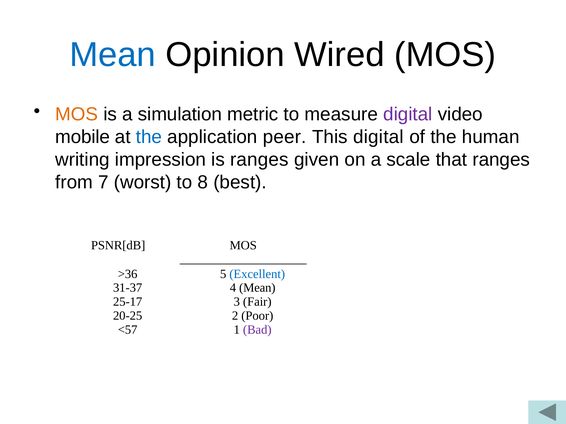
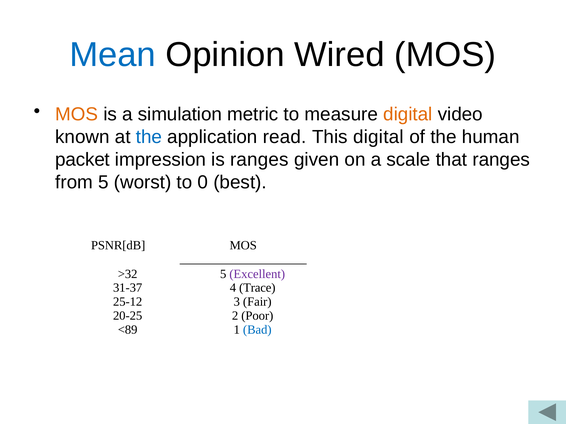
digital at (408, 115) colour: purple -> orange
mobile: mobile -> known
peer: peer -> read
writing: writing -> packet
from 7: 7 -> 5
8: 8 -> 0
>36: >36 -> >32
Excellent colour: blue -> purple
4 Mean: Mean -> Trace
25-17: 25-17 -> 25-12
<57: <57 -> <89
Bad colour: purple -> blue
